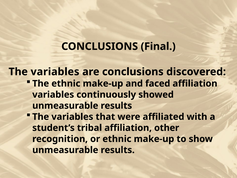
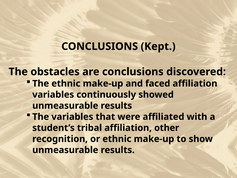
Final: Final -> Kept
variables at (55, 72): variables -> obstacles
